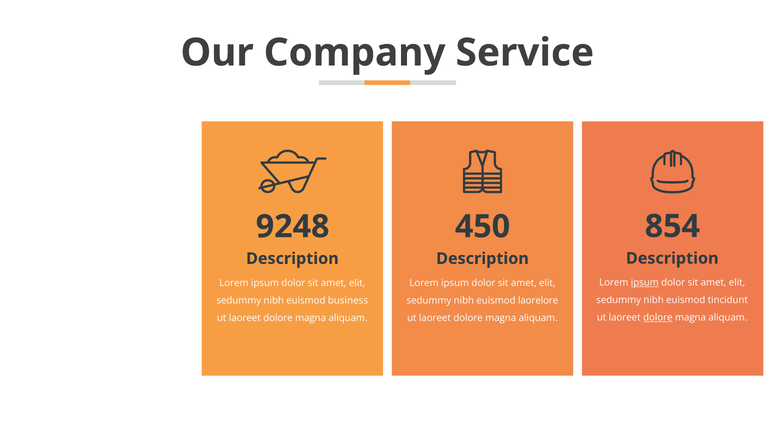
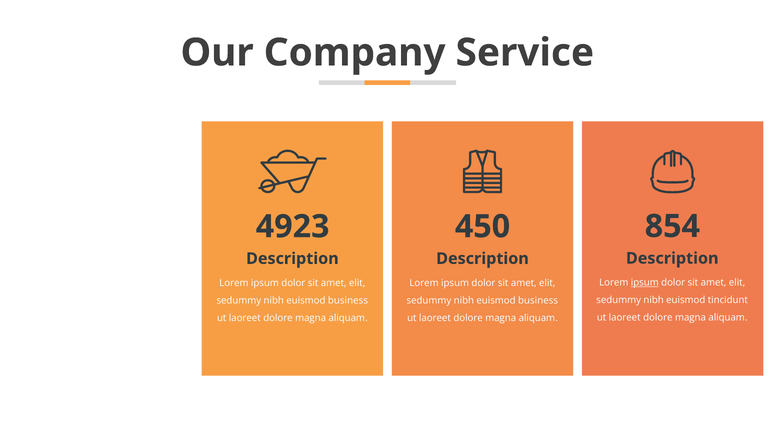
9248: 9248 -> 4923
laorelore at (538, 300): laorelore -> business
dolore at (658, 318) underline: present -> none
